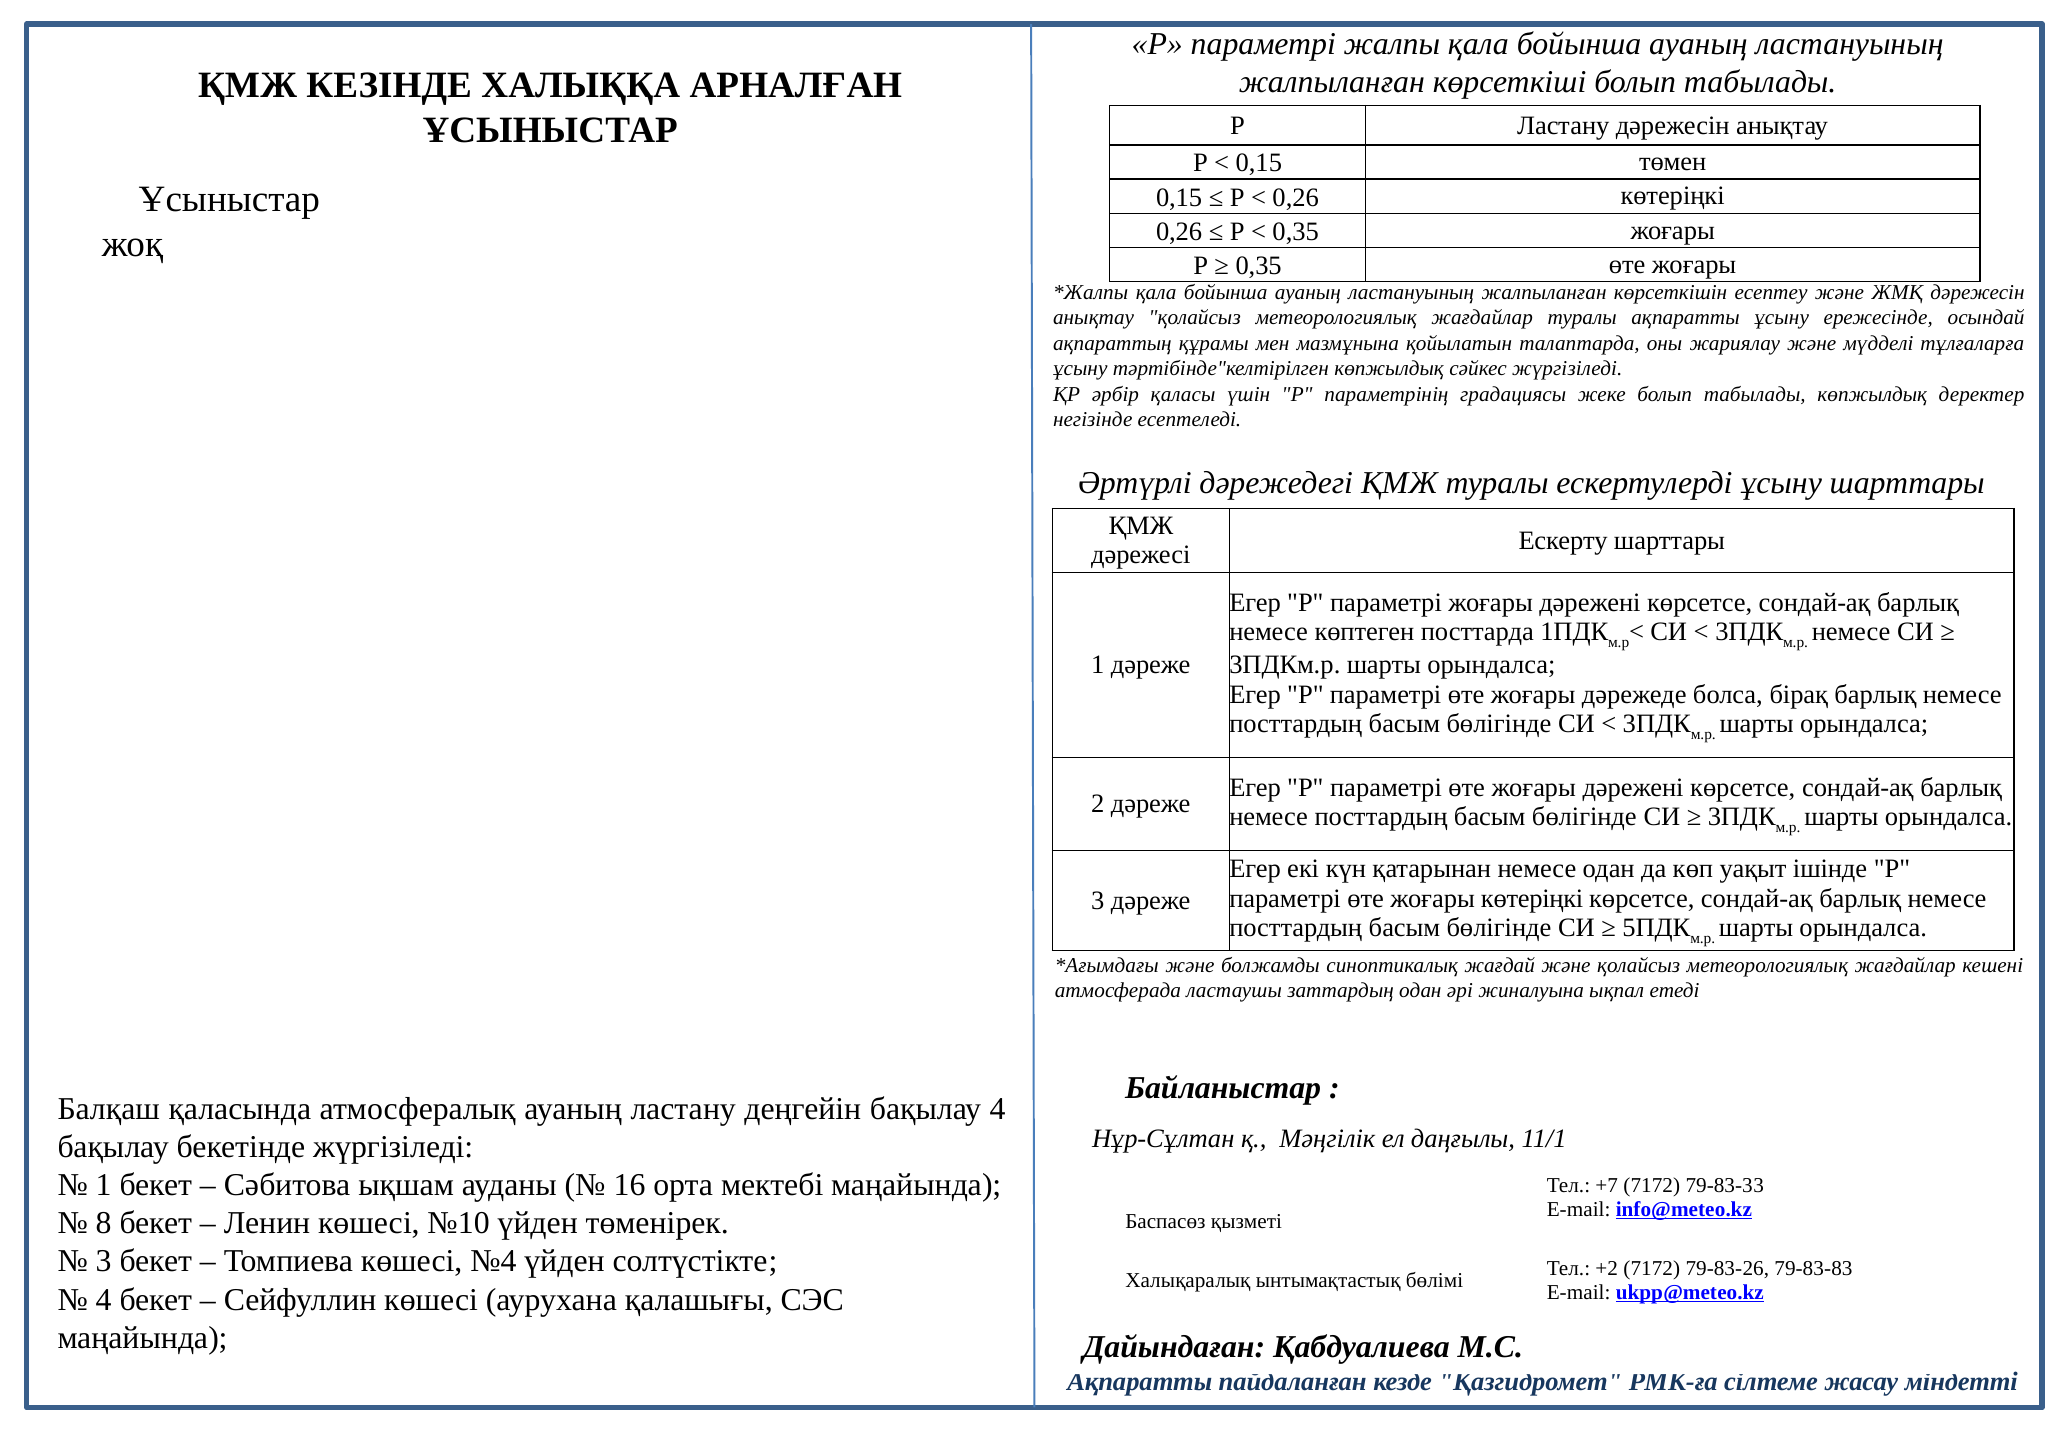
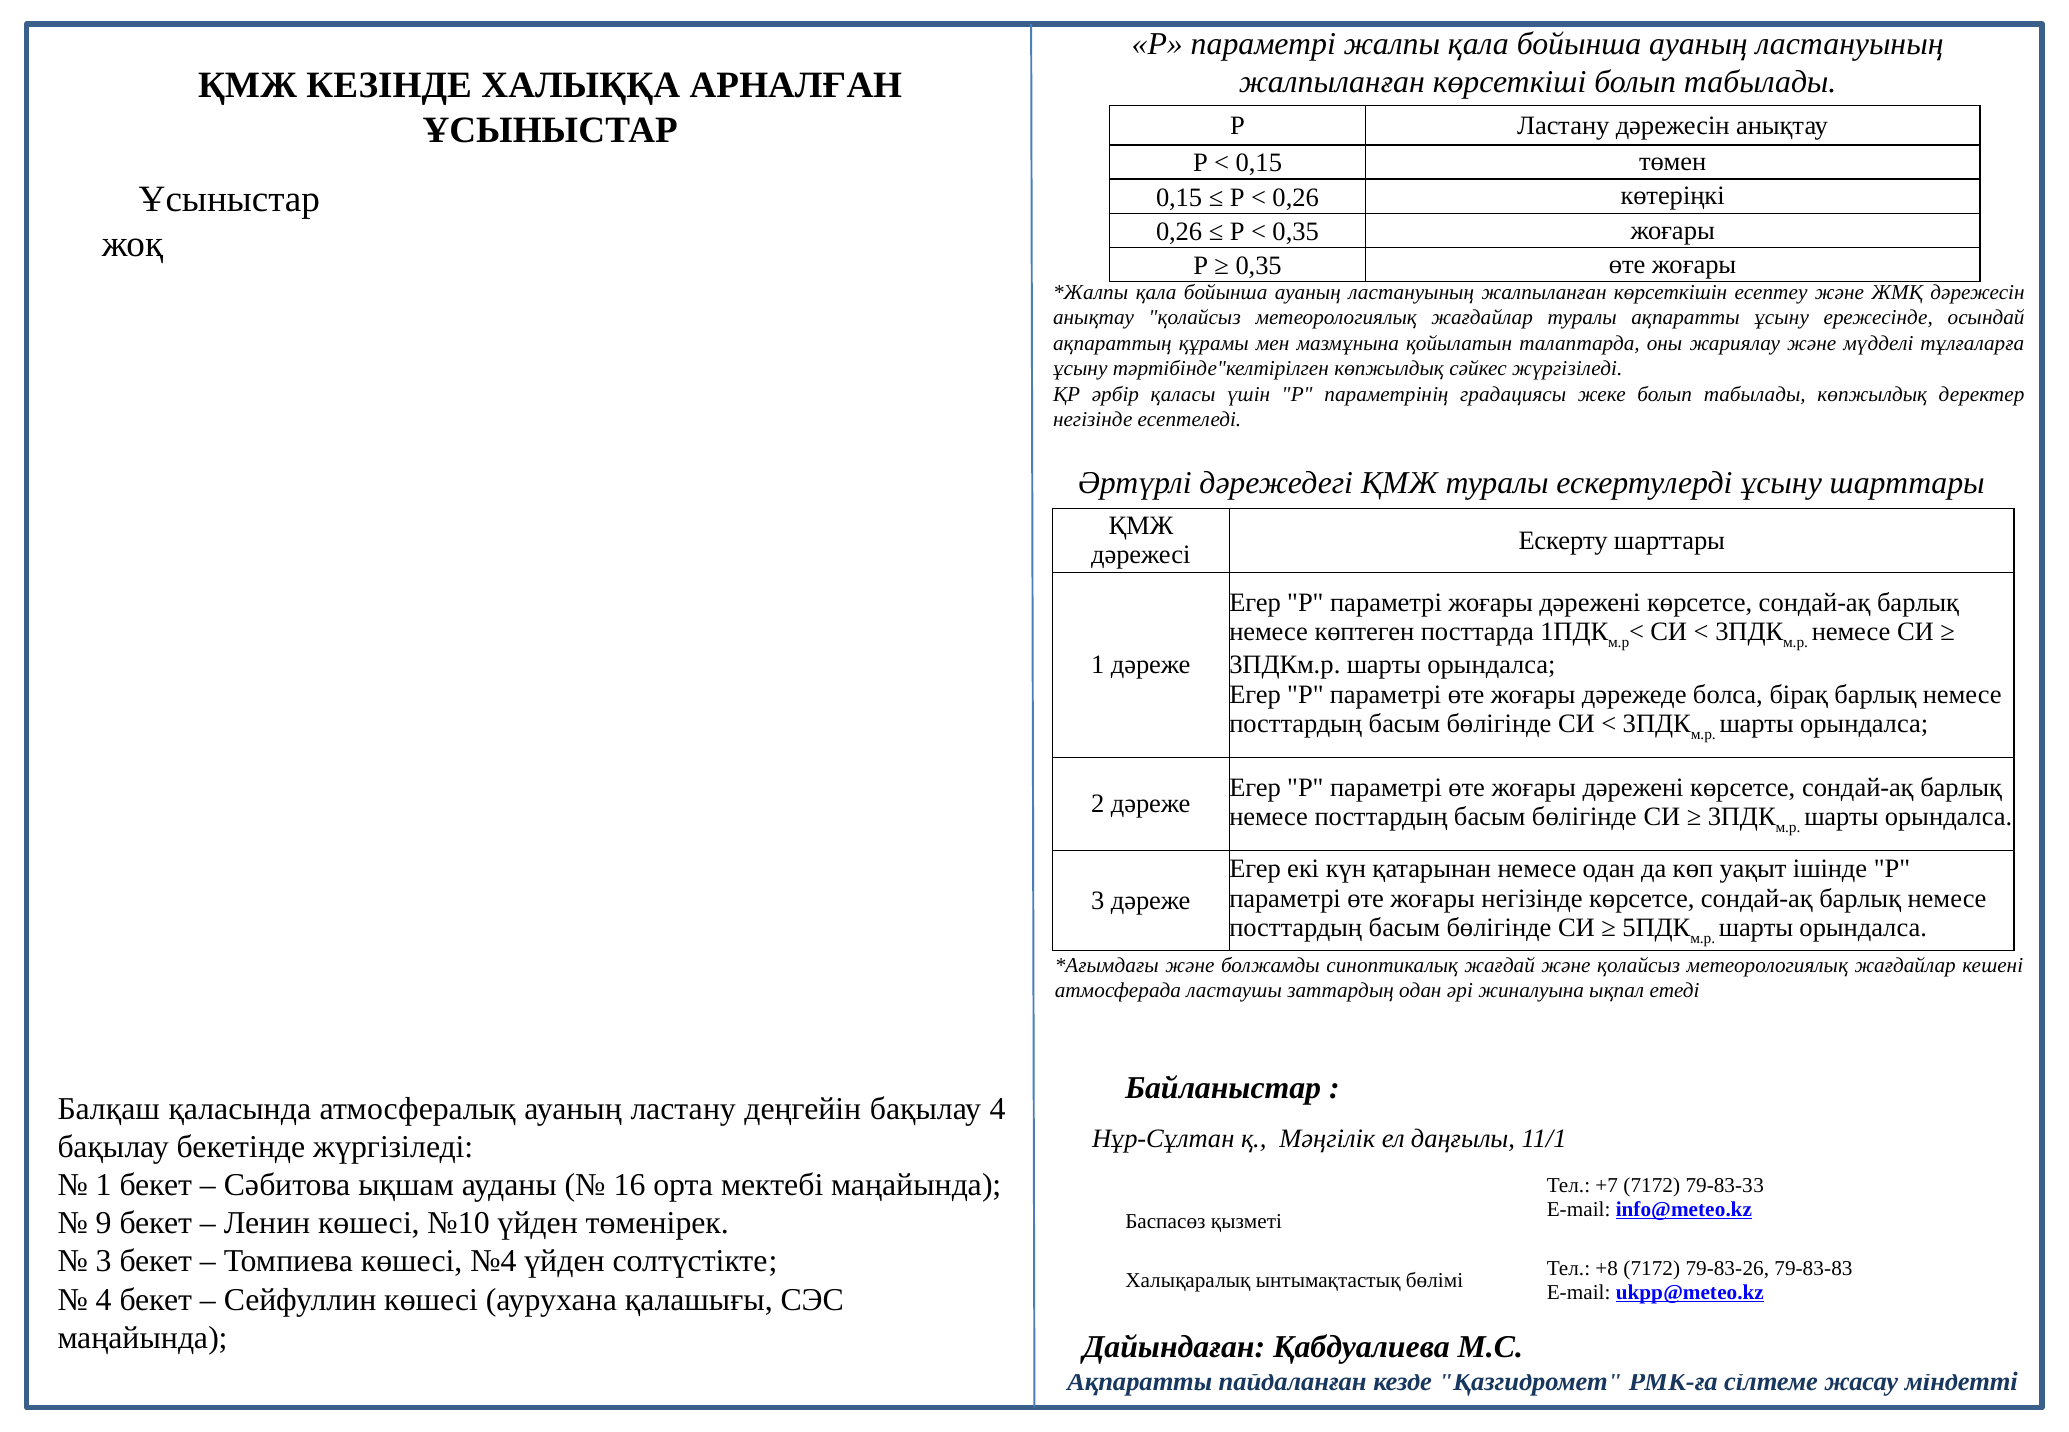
жоғары көтеріңкі: көтеріңкі -> негізінде
8: 8 -> 9
+2: +2 -> +8
